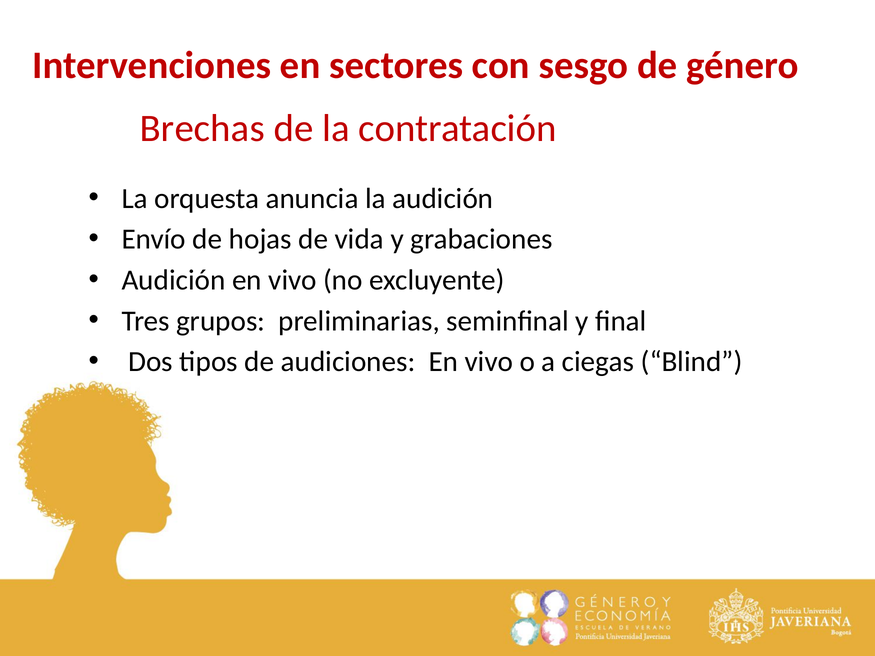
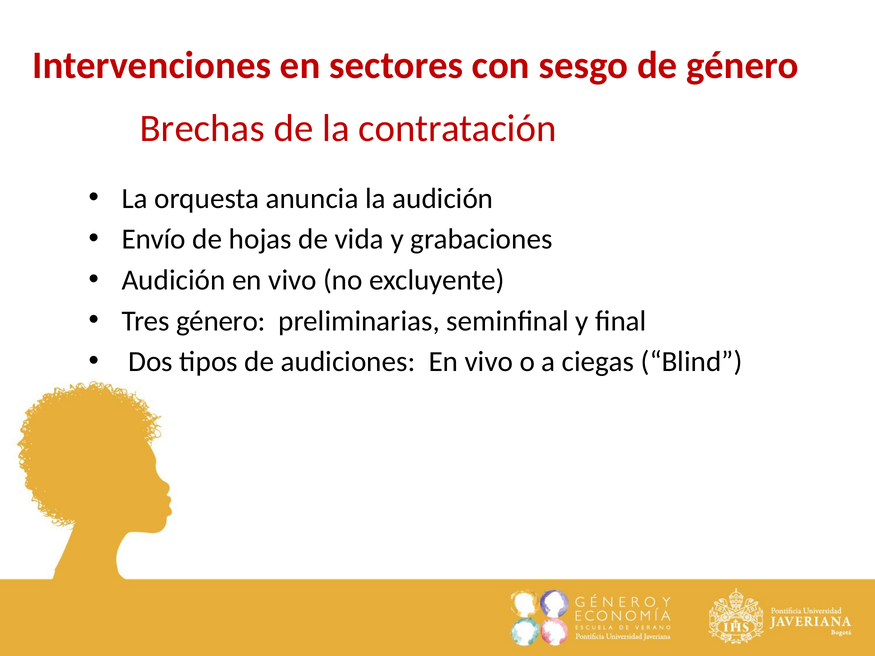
Tres grupos: grupos -> género
